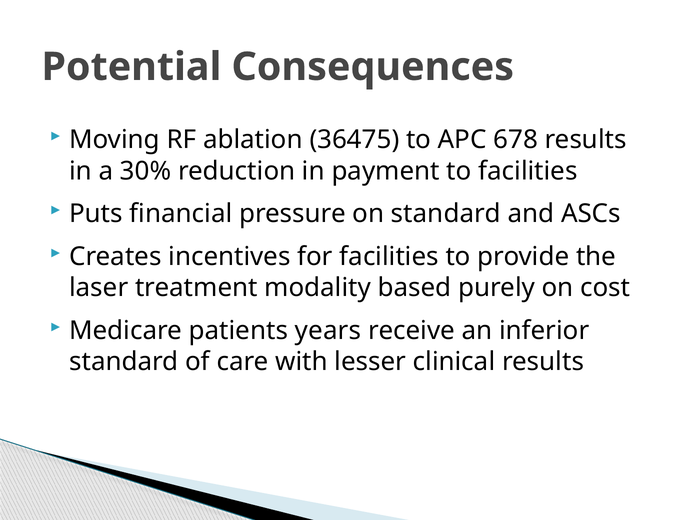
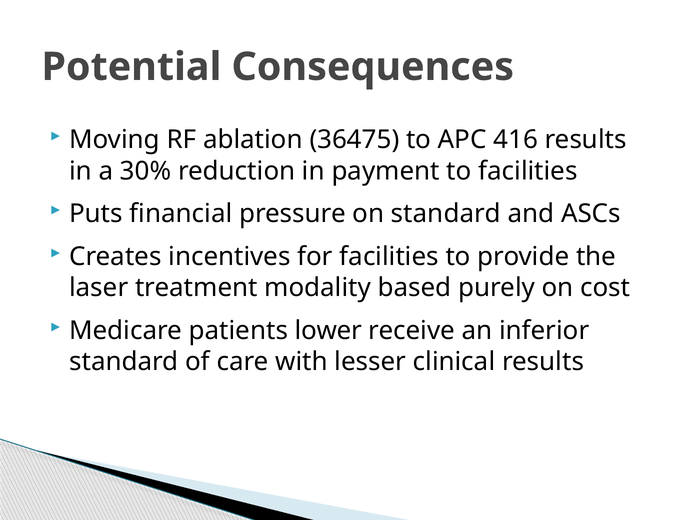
678: 678 -> 416
years: years -> lower
